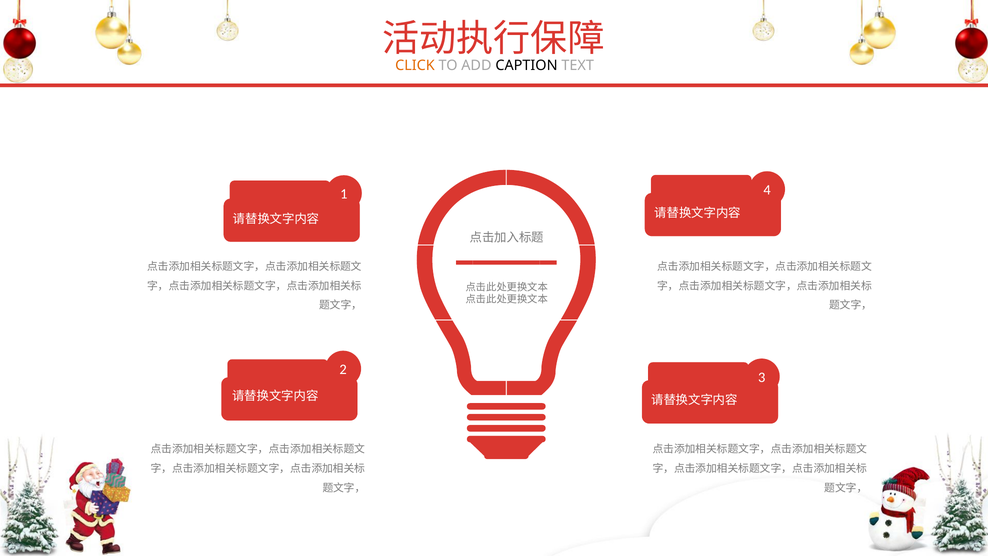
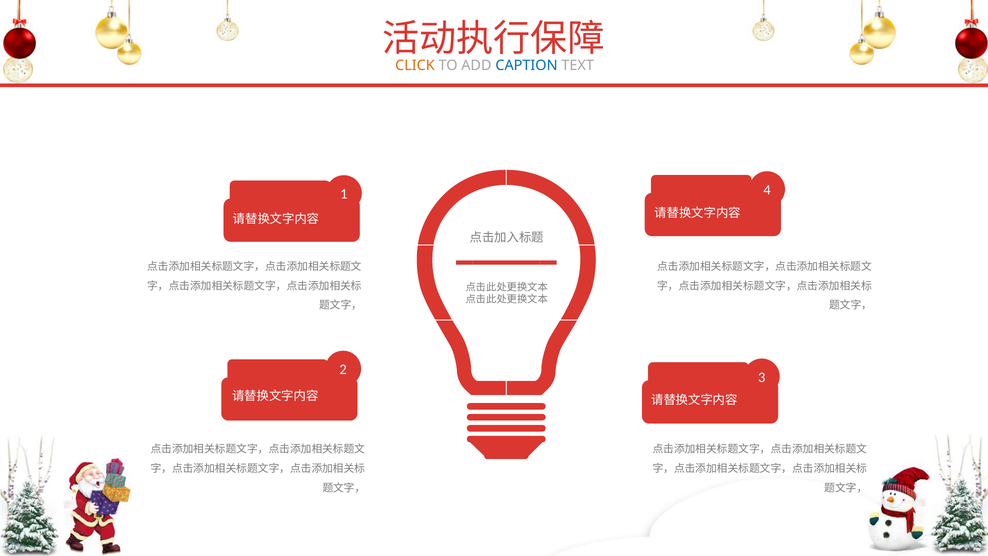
CAPTION colour: black -> blue
